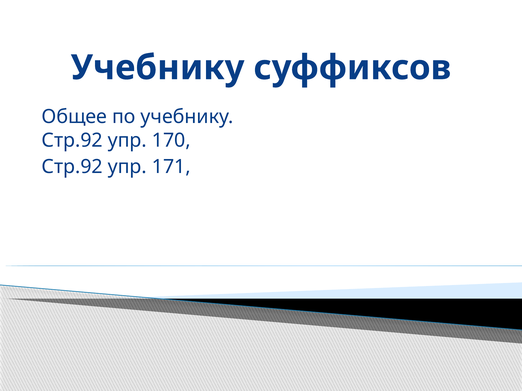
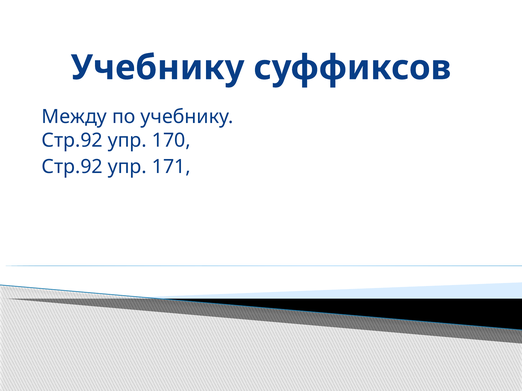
Общее: Общее -> Между
